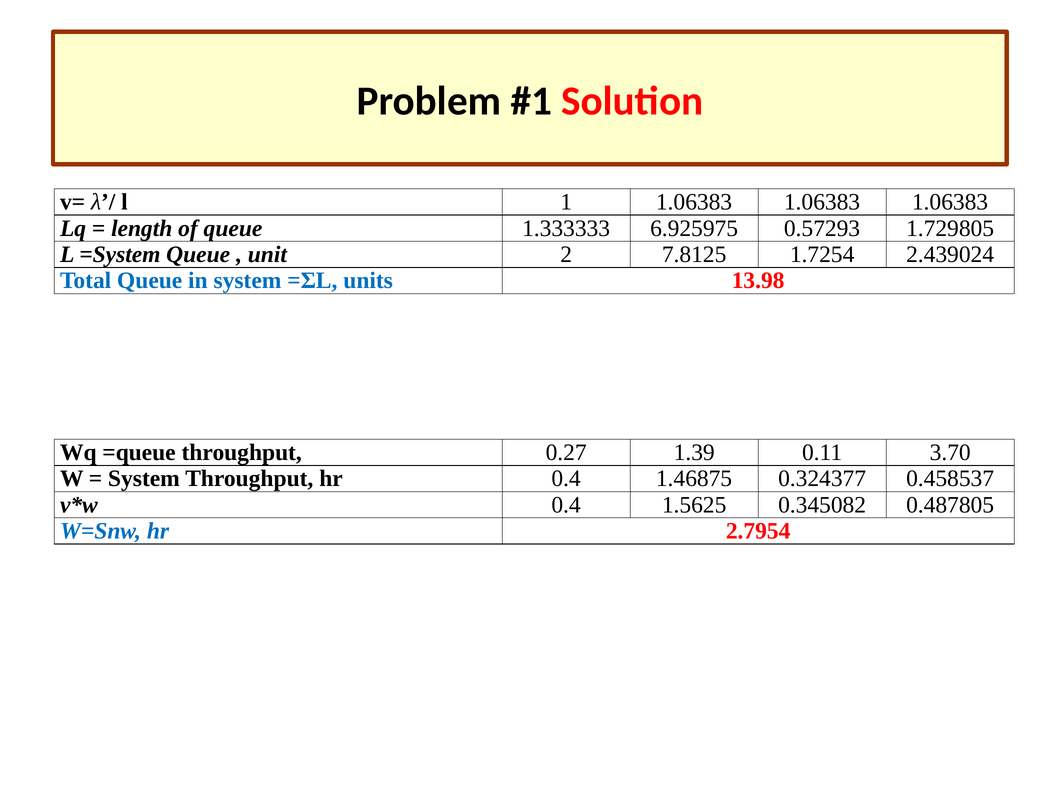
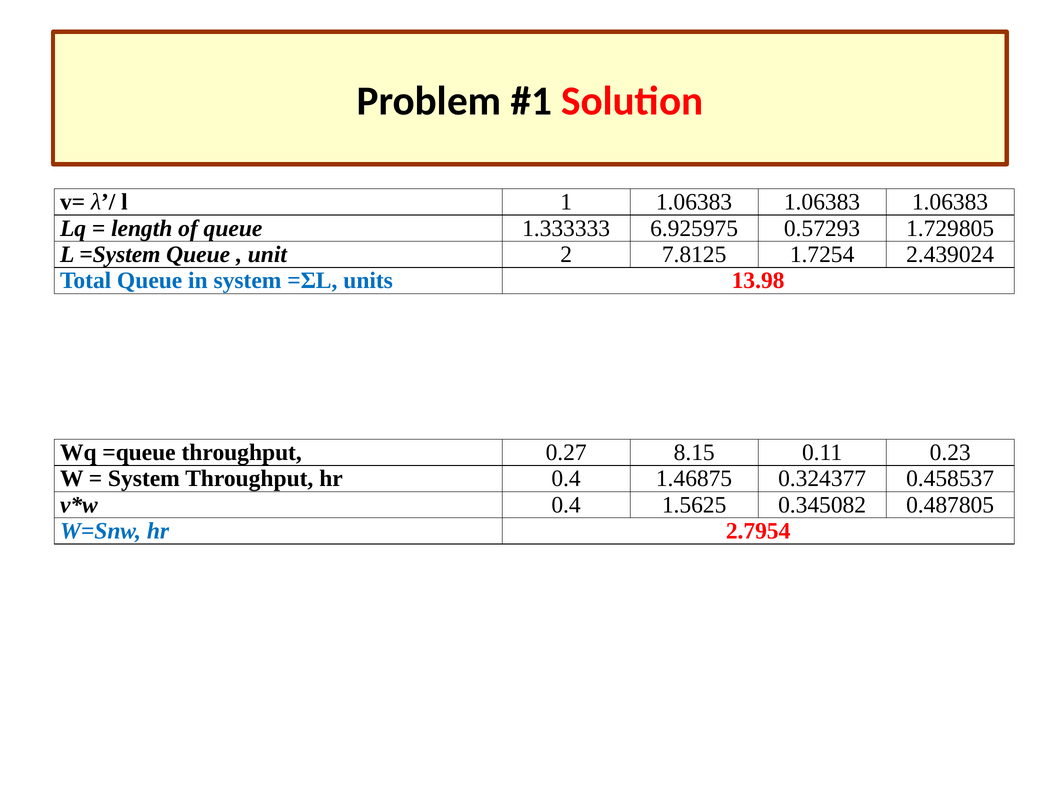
1.39: 1.39 -> 8.15
3.70: 3.70 -> 0.23
